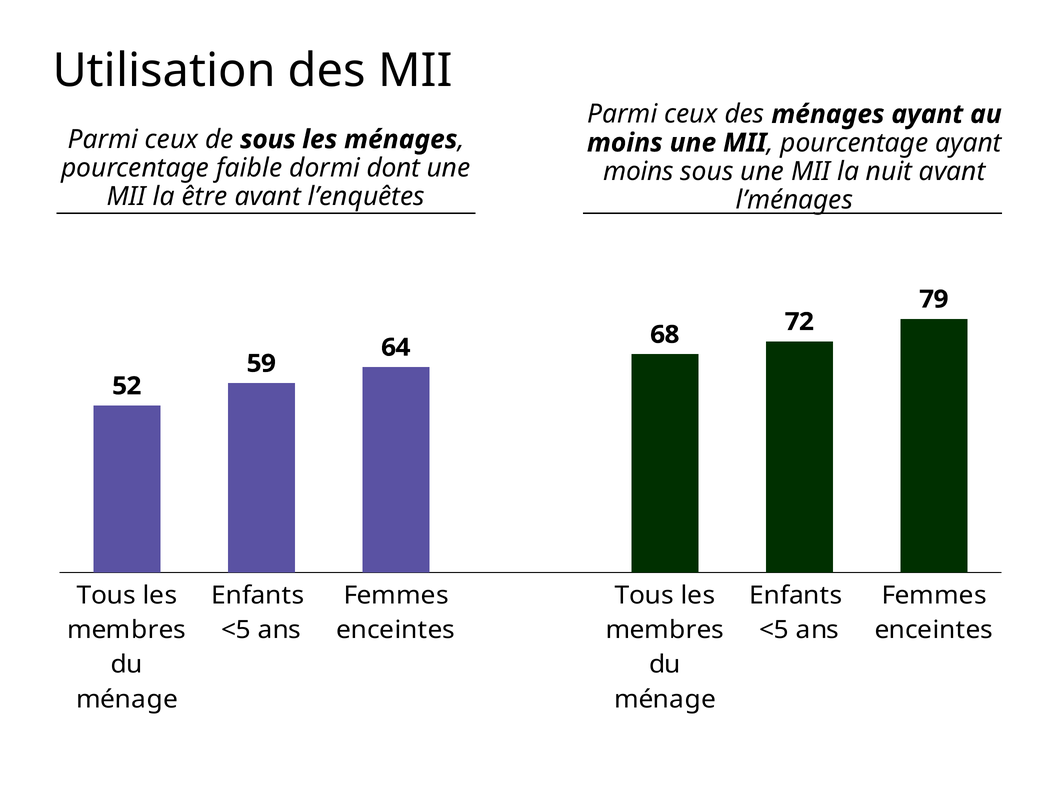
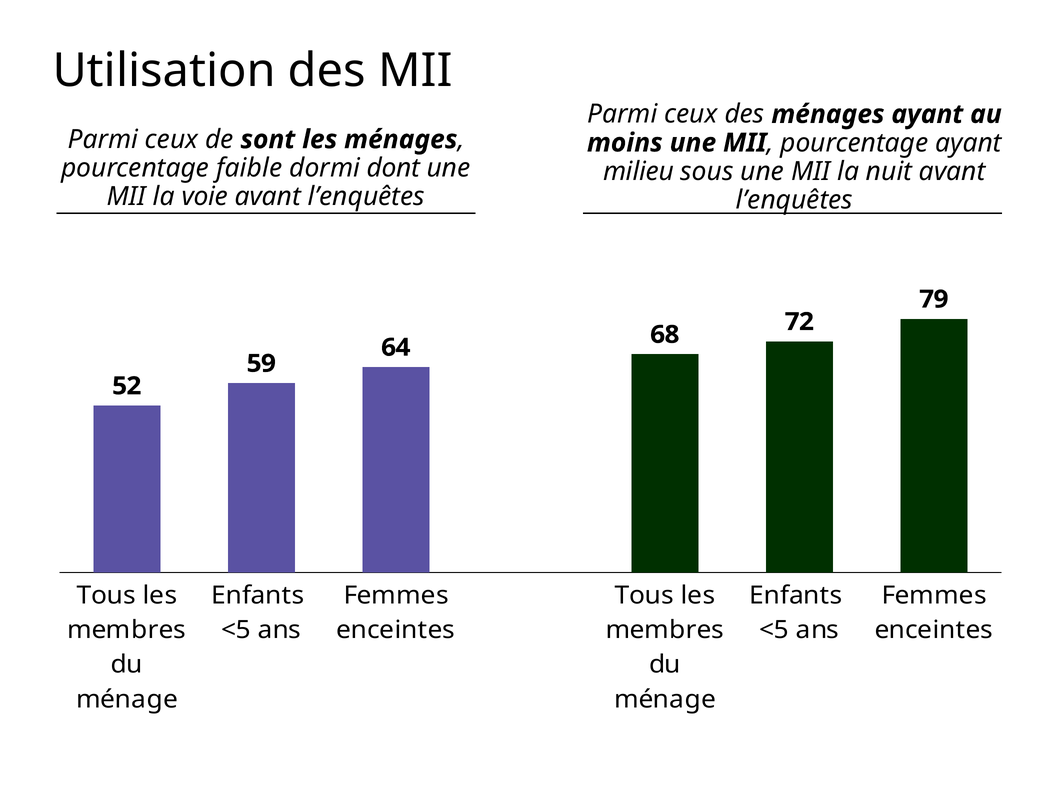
de sous: sous -> sont
moins at (638, 171): moins -> milieu
être: être -> voie
l’ménages at (794, 200): l’ménages -> l’enquêtes
